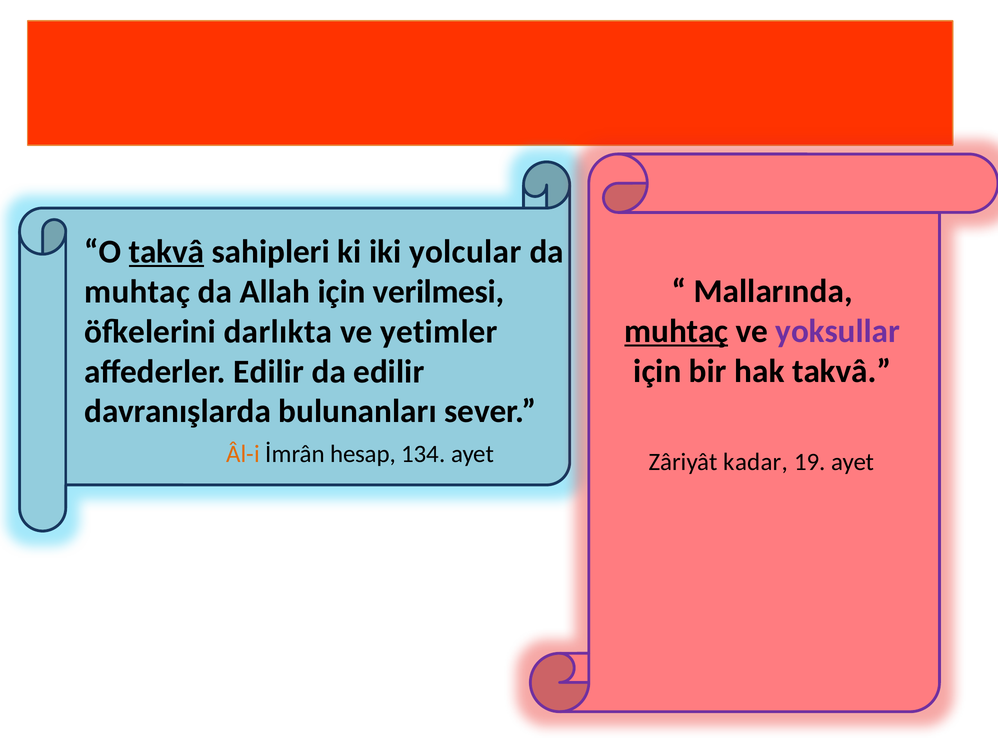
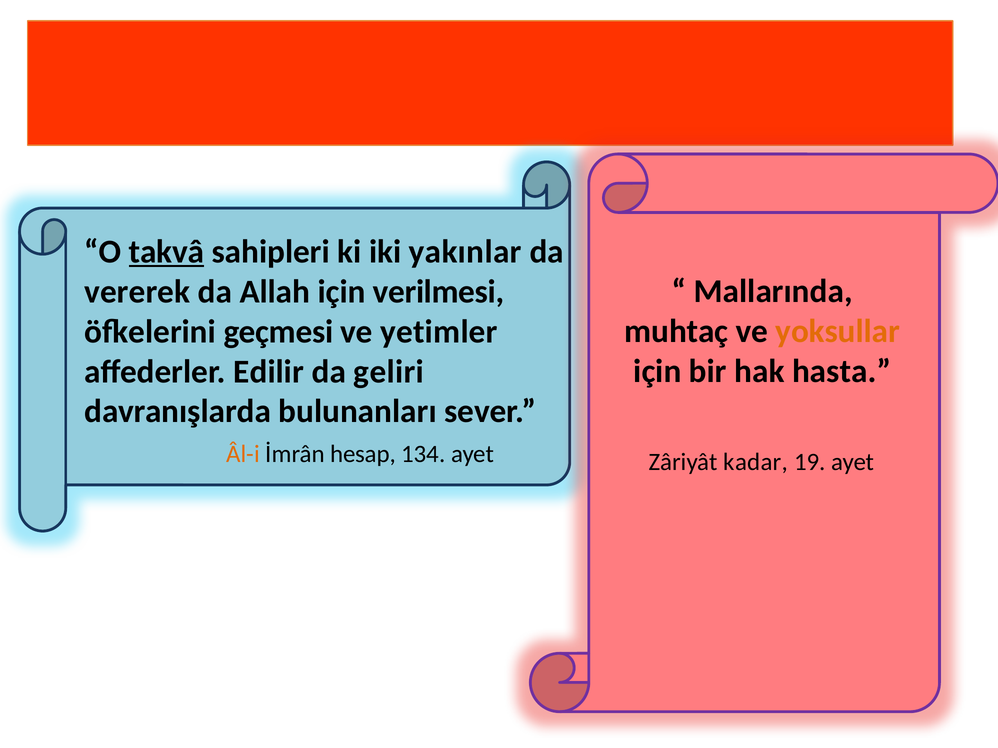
yolcular: yolcular -> yakınlar
muhtaç at (137, 292): muhtaç -> vererek
muhtaç at (676, 331) underline: present -> none
yoksullar colour: purple -> orange
darlıkta: darlıkta -> geçmesi
hak takvâ: takvâ -> hasta
da edilir: edilir -> geliri
